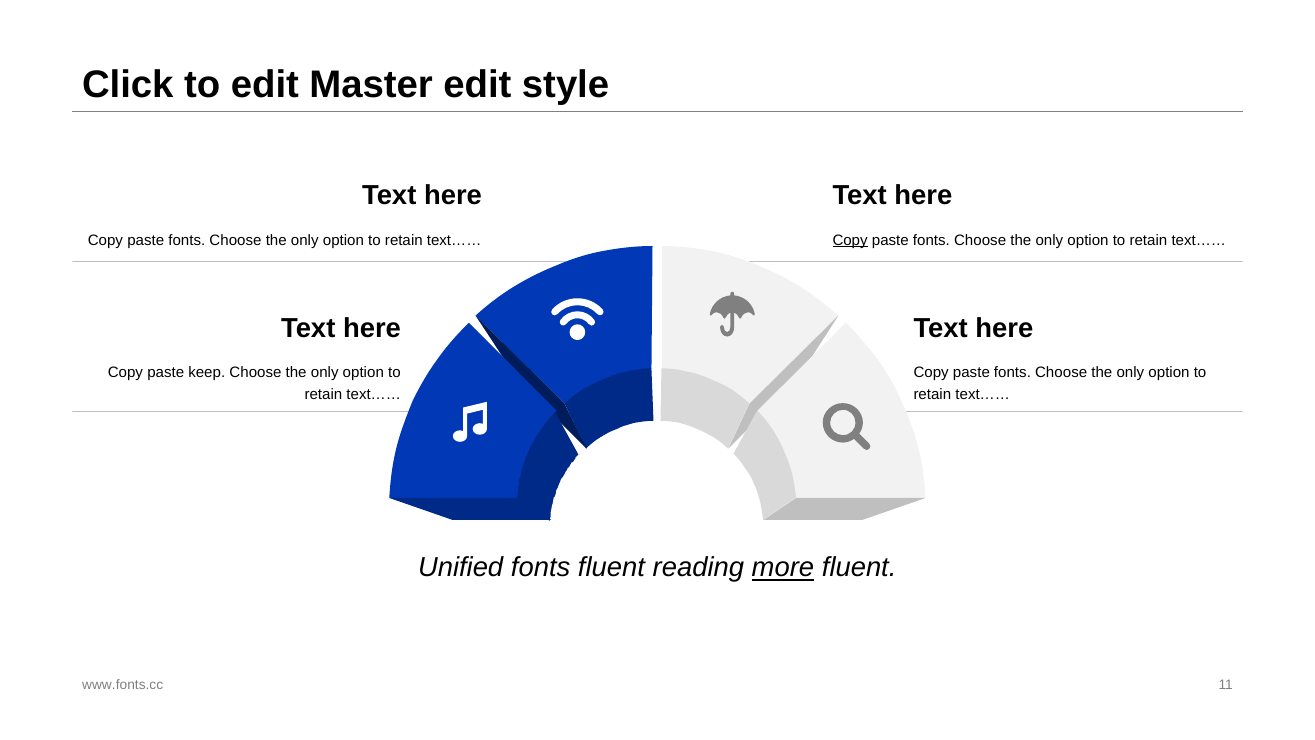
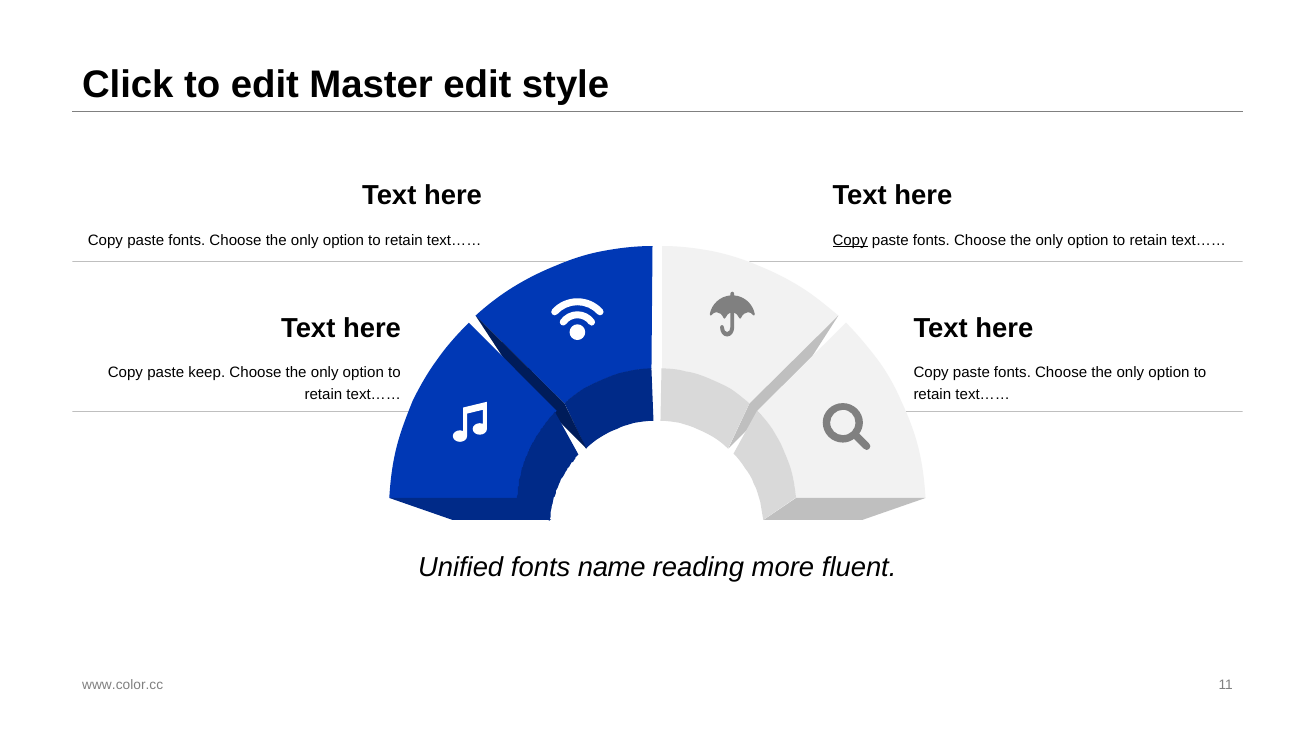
fonts fluent: fluent -> name
more underline: present -> none
www.fonts.cc: www.fonts.cc -> www.color.cc
